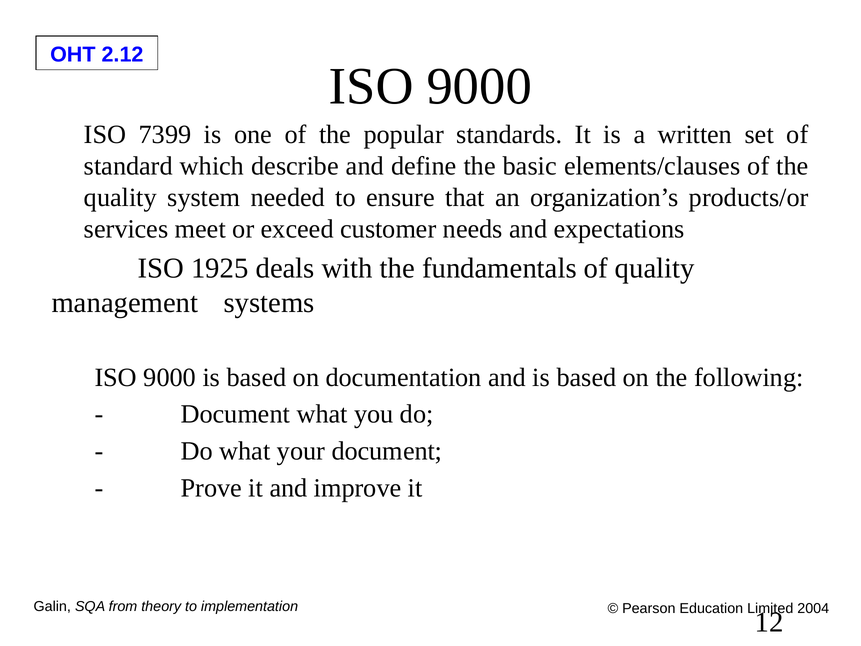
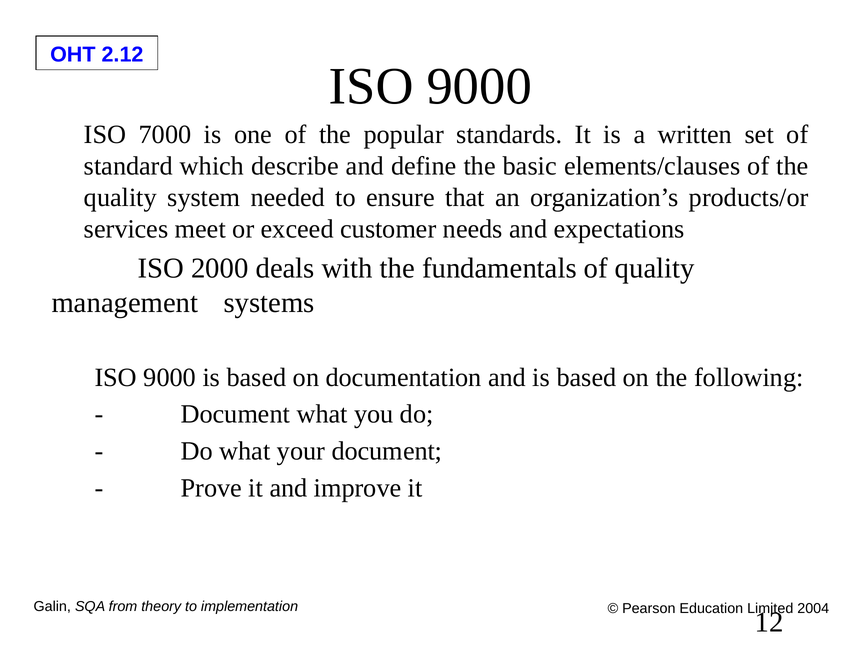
7399: 7399 -> 7000
1925: 1925 -> 2000
